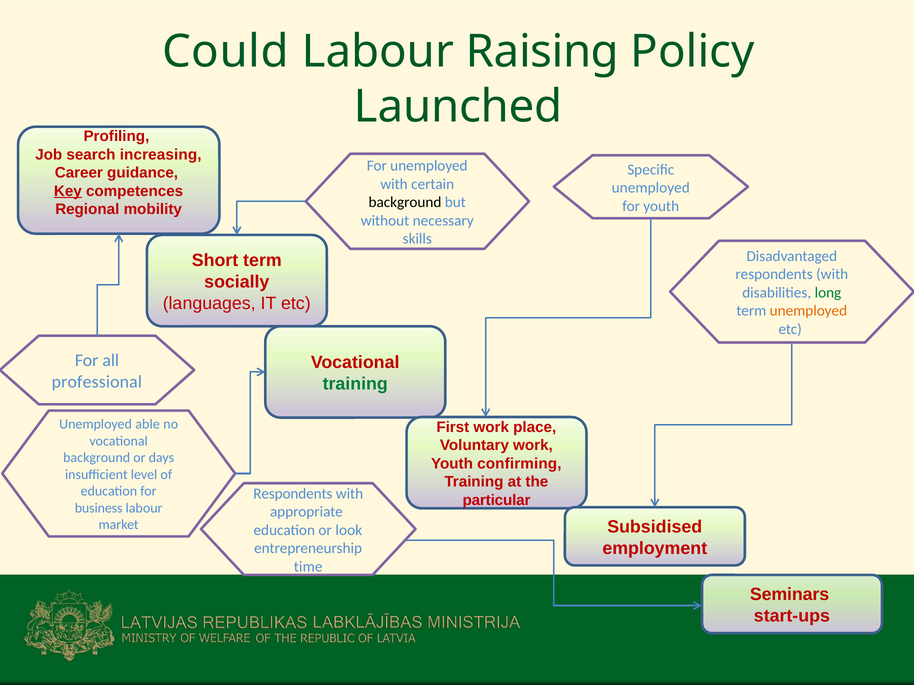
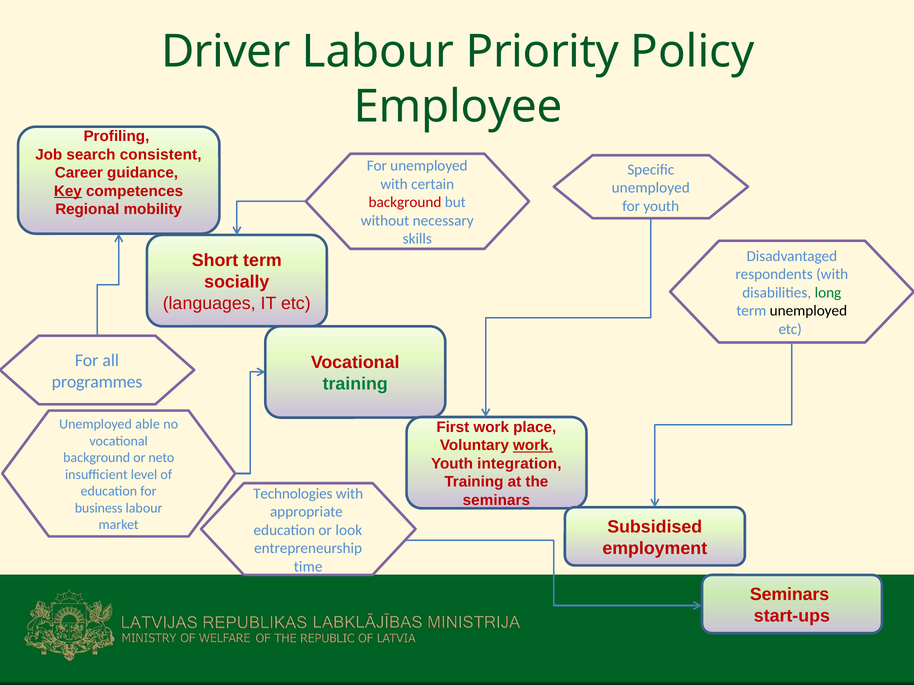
Could: Could -> Driver
Raising: Raising -> Priority
Launched: Launched -> Employee
increasing: increasing -> consistent
background at (405, 203) colour: black -> red
unemployed at (808, 311) colour: orange -> black
professional: professional -> programmes
work at (533, 446) underline: none -> present
days: days -> neto
confirming: confirming -> integration
Respondents at (293, 494): Respondents -> Technologies
particular at (496, 501): particular -> seminars
